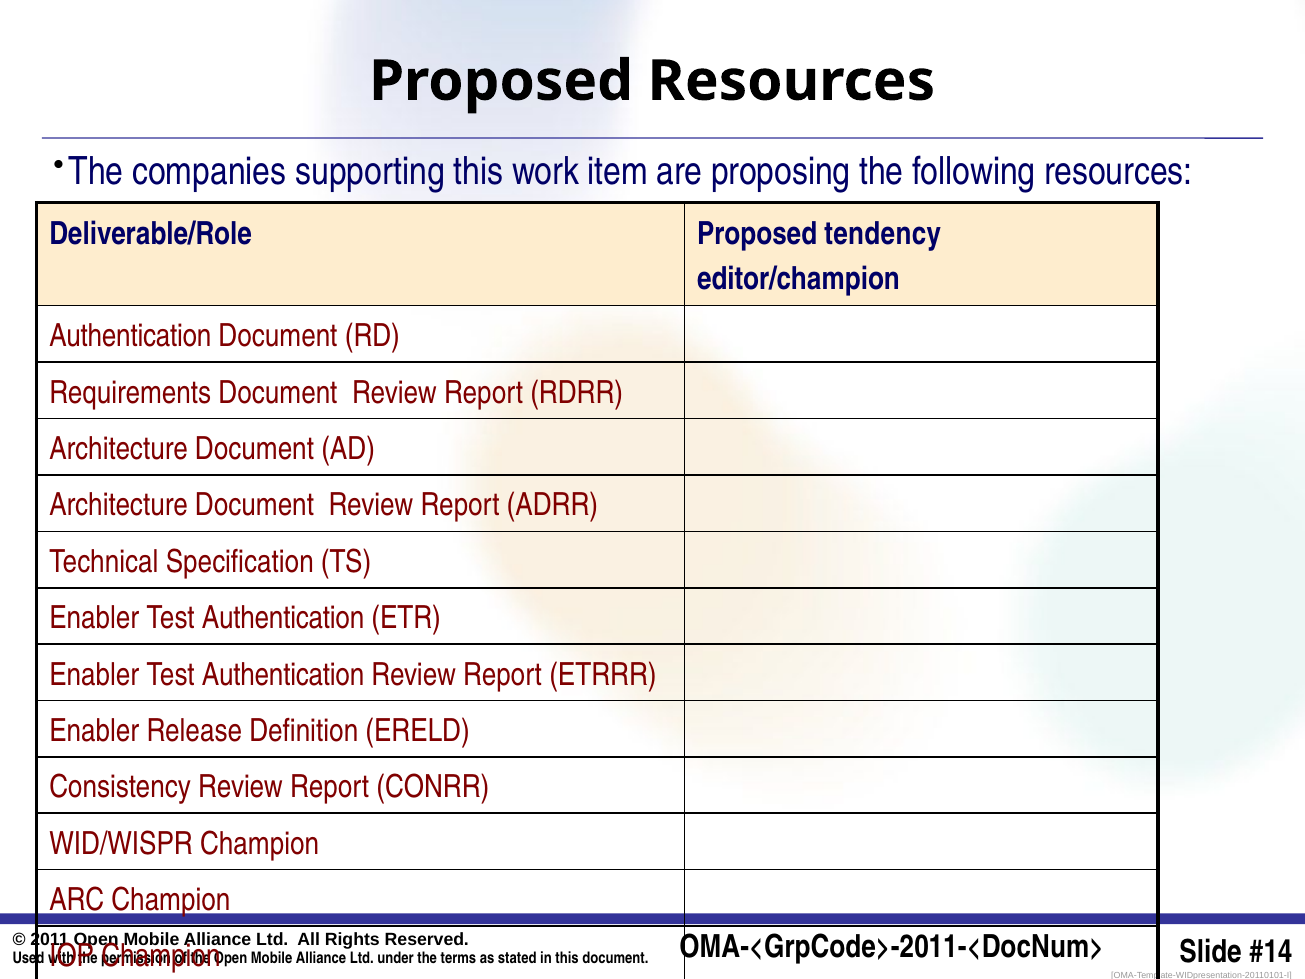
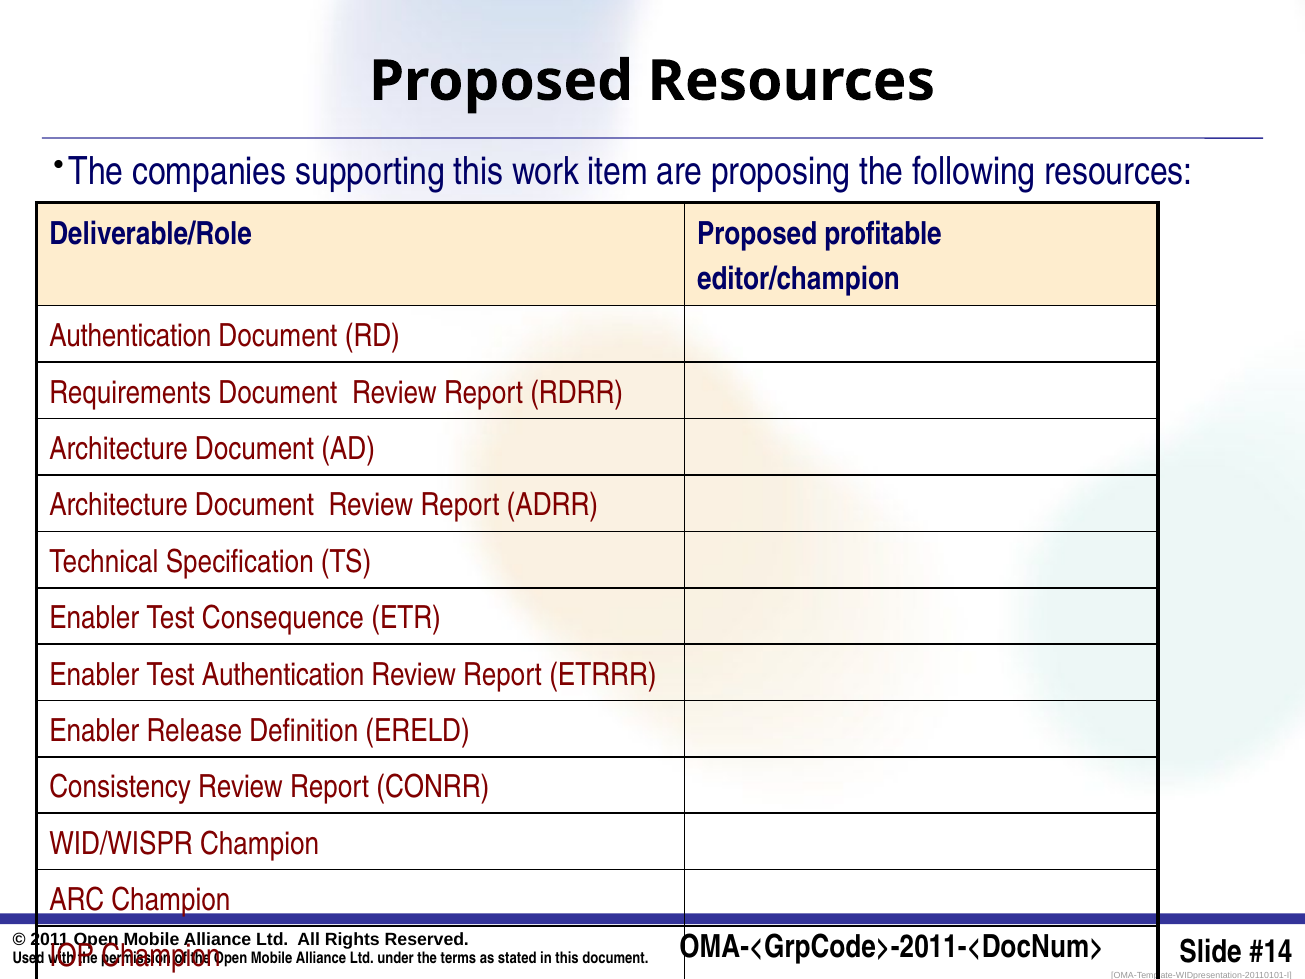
tendency: tendency -> profitable
Authentication at (283, 618): Authentication -> Consequence
